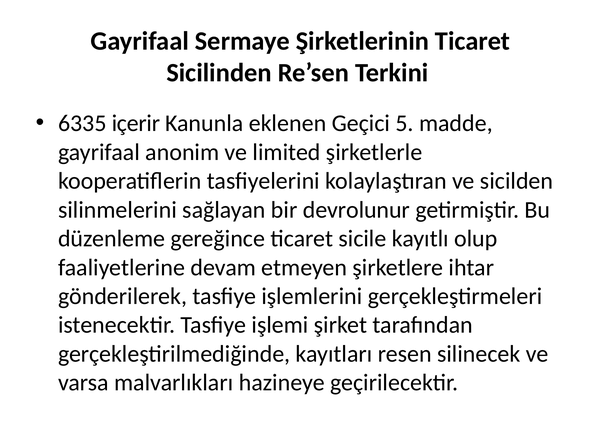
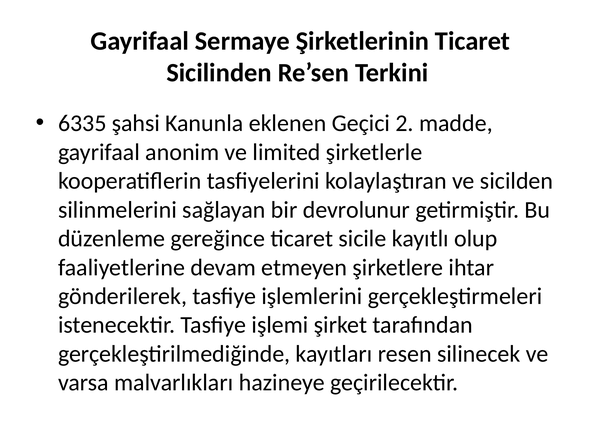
içerir: içerir -> şahsi
5: 5 -> 2
